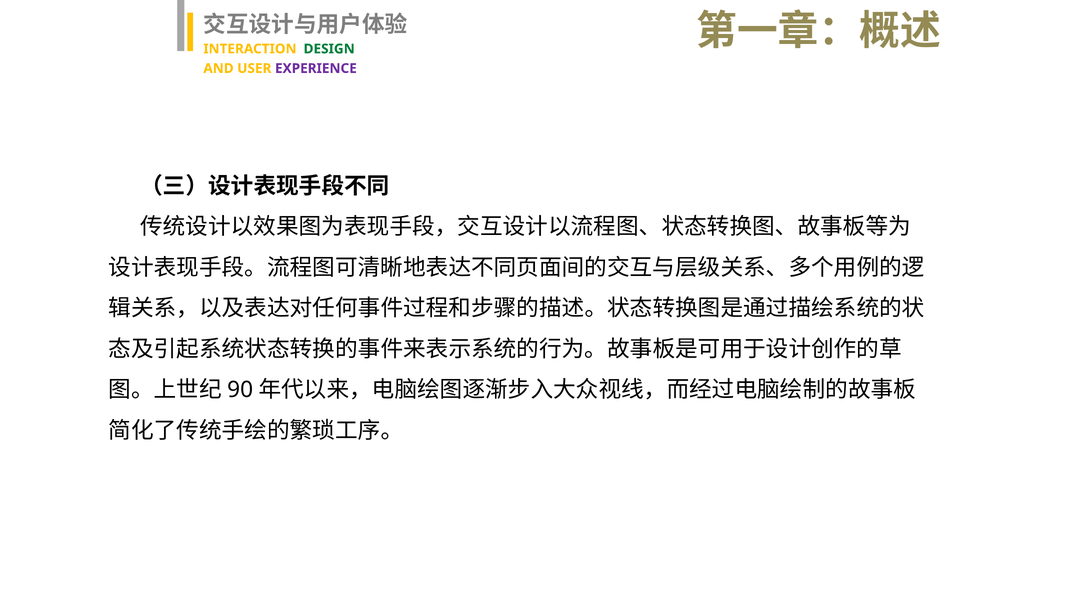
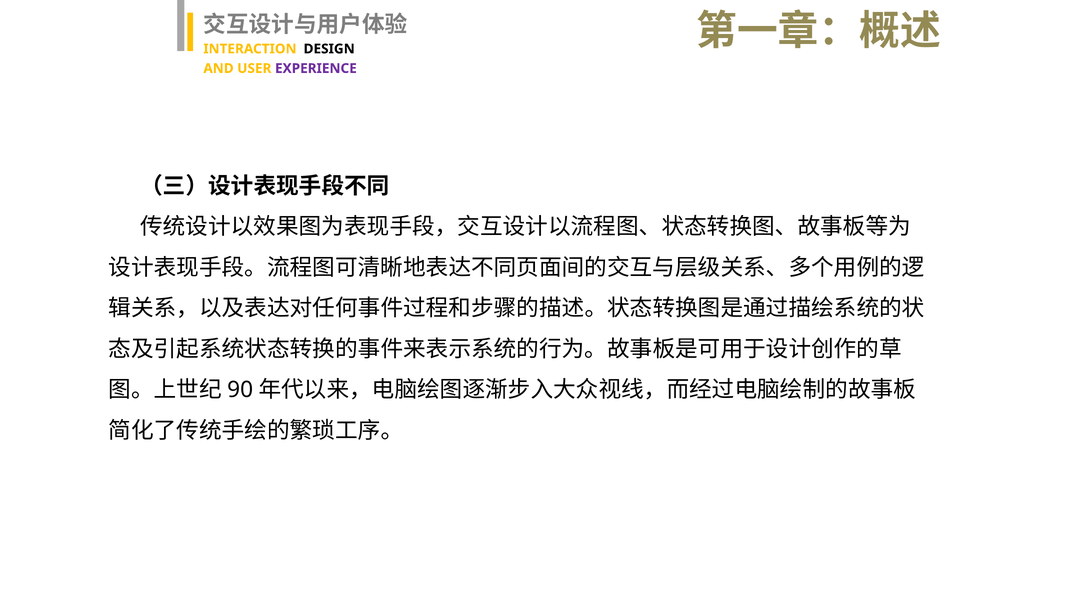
DESIGN colour: green -> black
